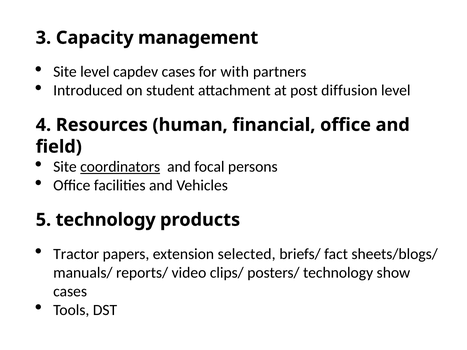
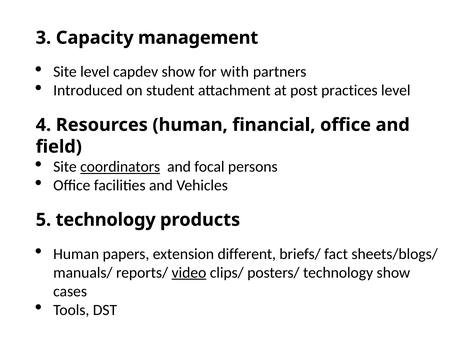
capdev cases: cases -> show
diffusion: diffusion -> practices
Tractor at (76, 254): Tractor -> Human
selected: selected -> different
video underline: none -> present
